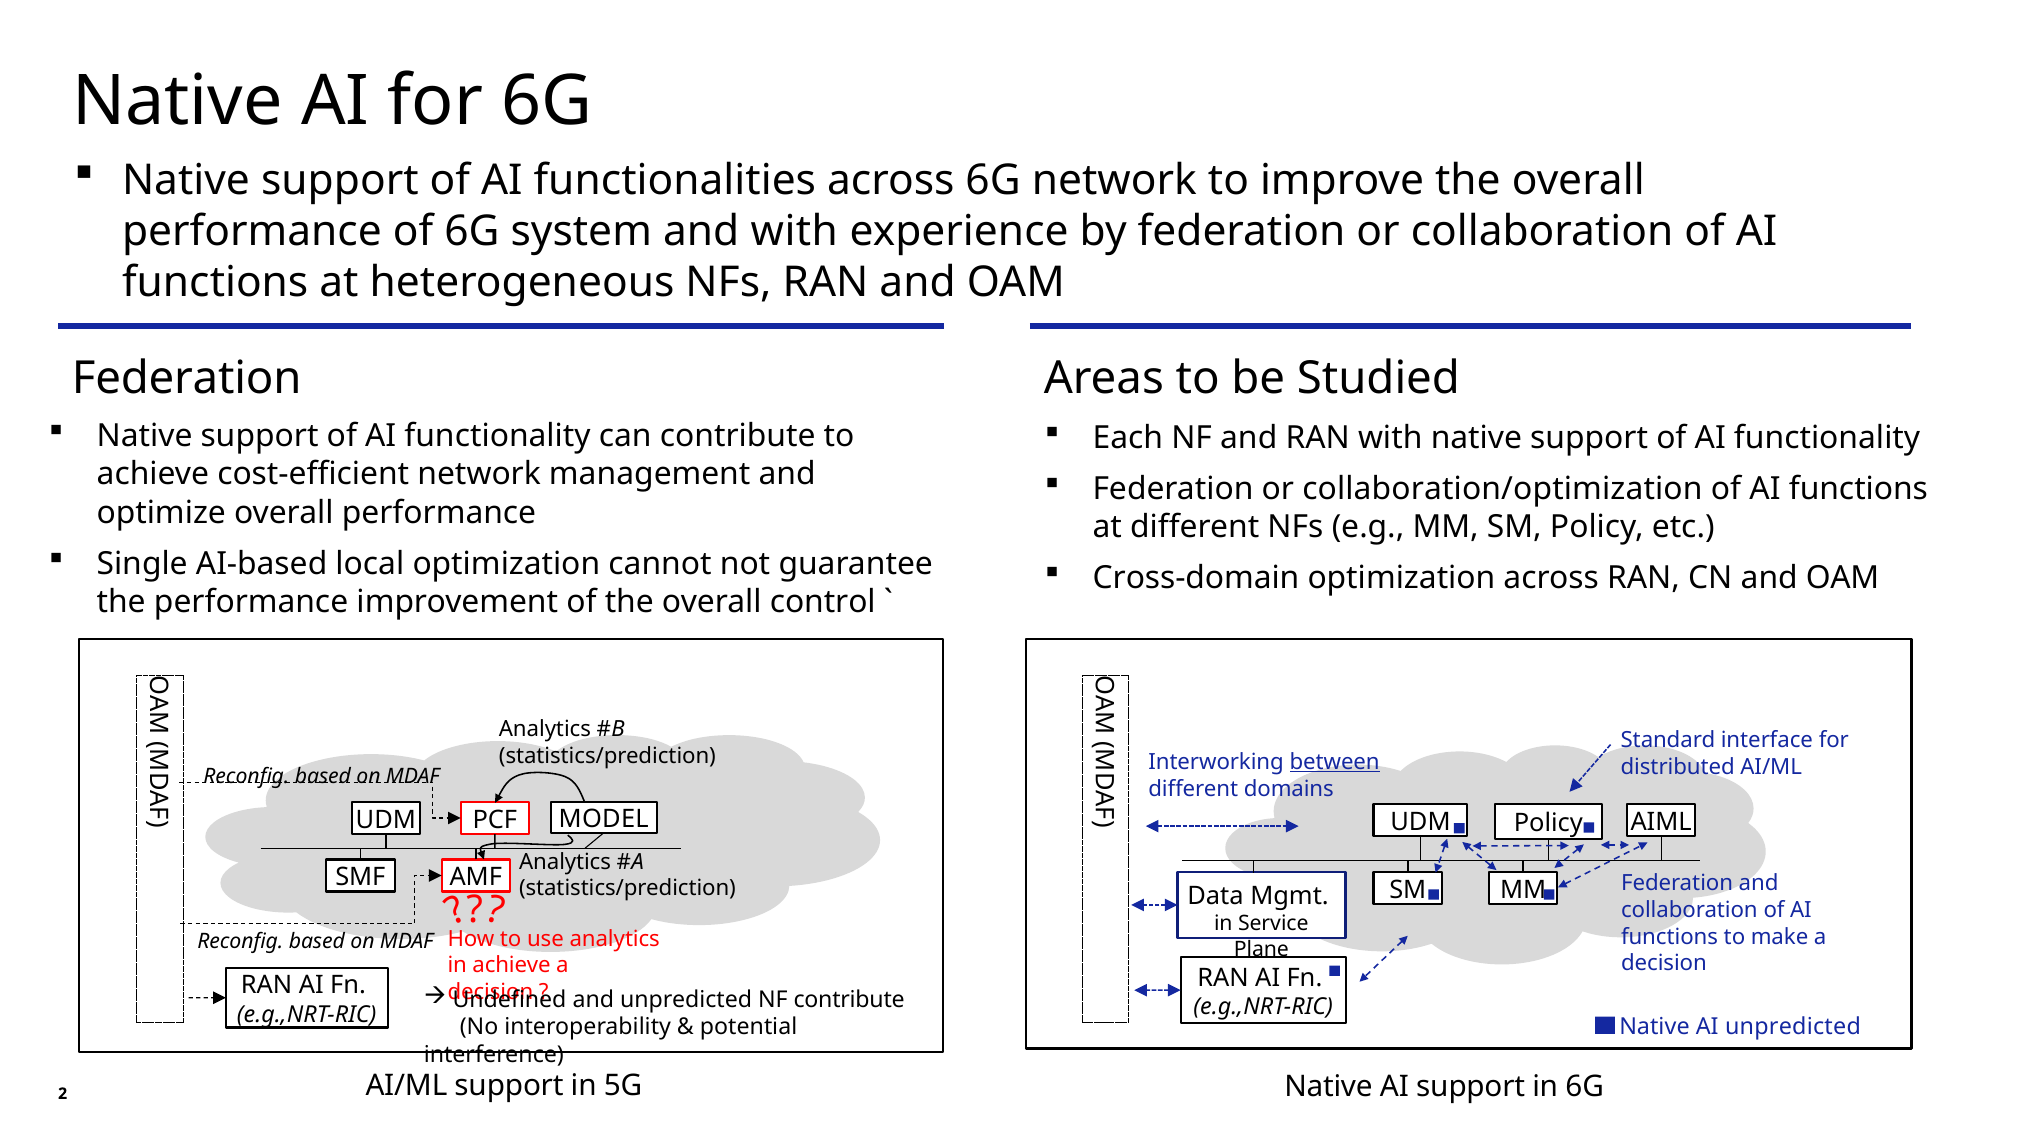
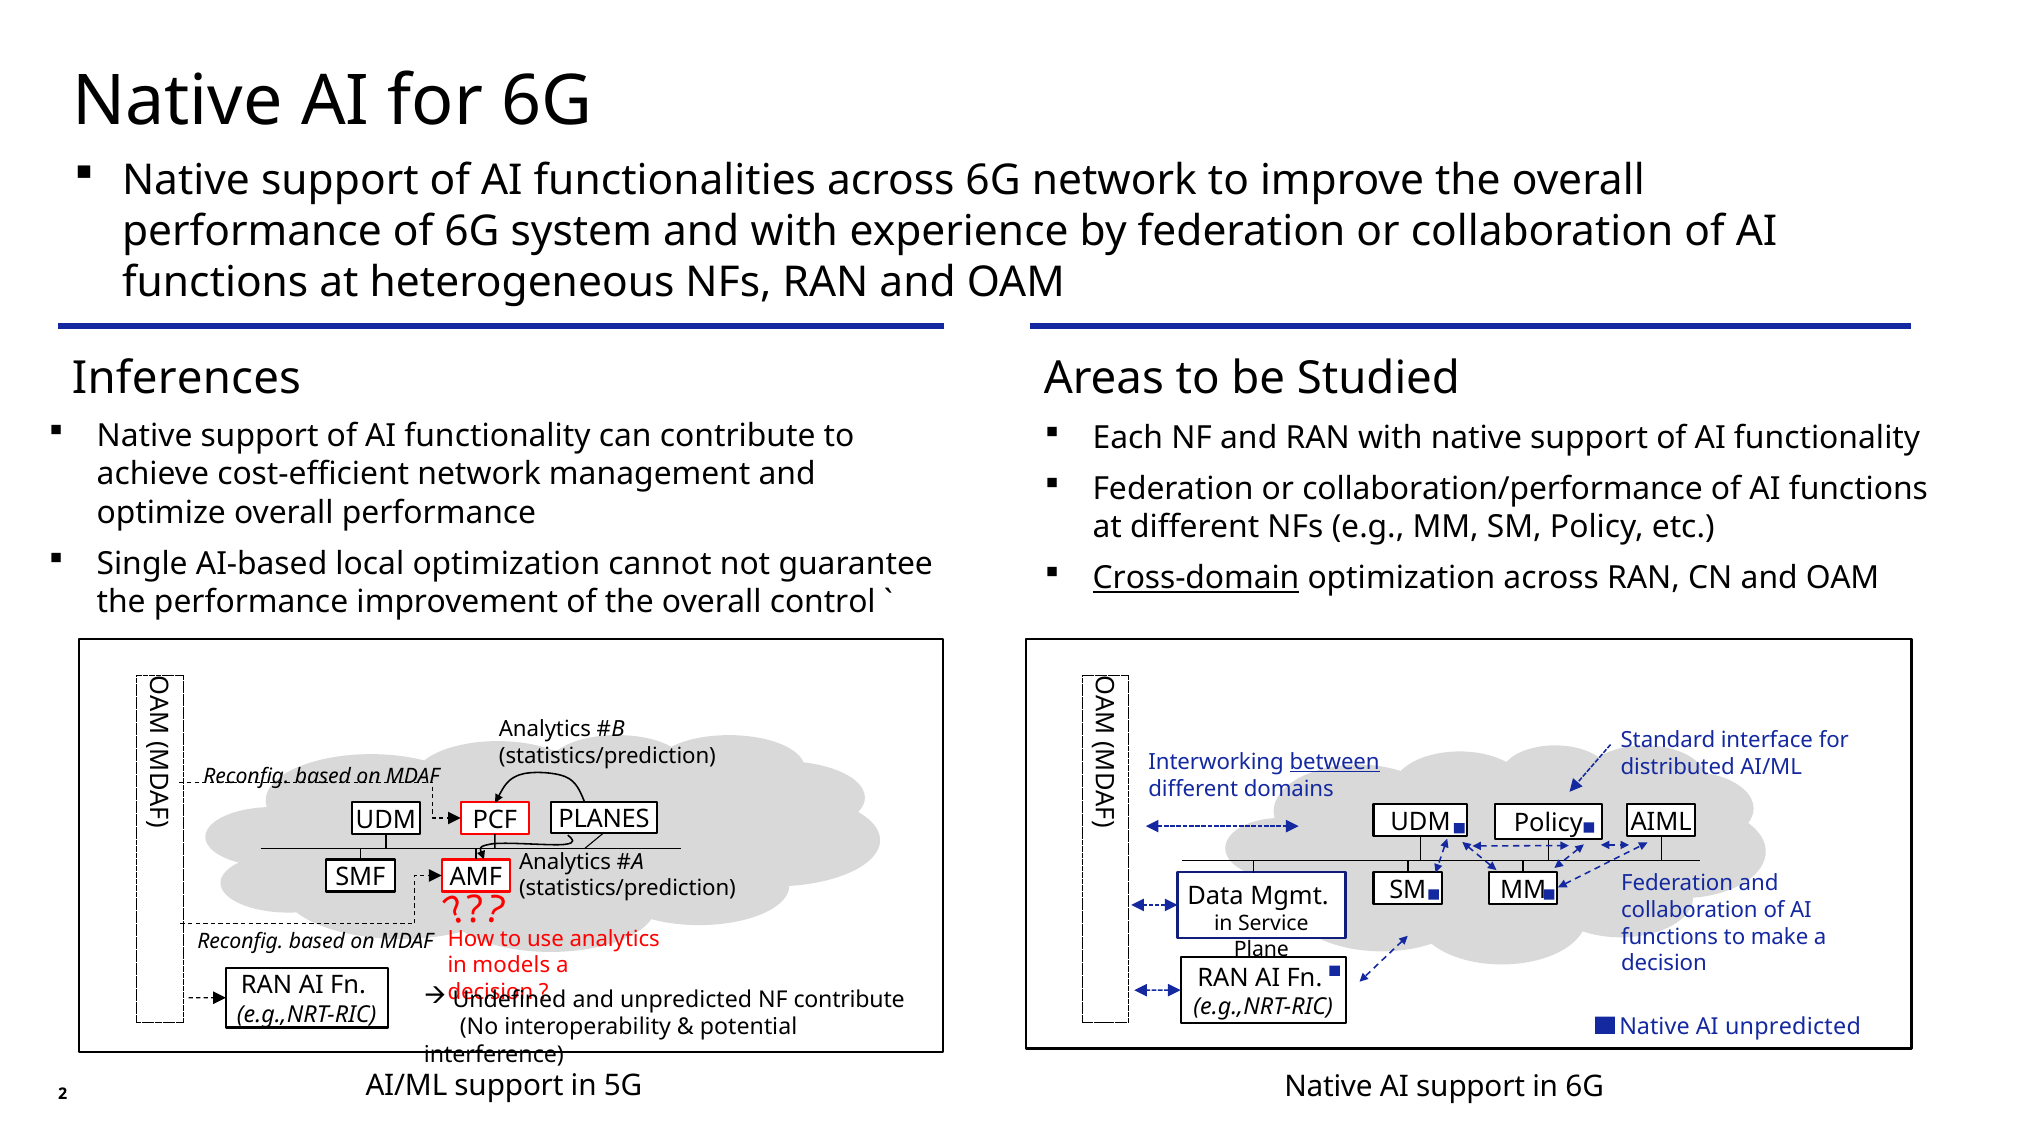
Federation at (187, 378): Federation -> Inferences
collaboration/optimization: collaboration/optimization -> collaboration/performance
Cross-domain underline: none -> present
MODEL: MODEL -> PLANES
in achieve: achieve -> models
